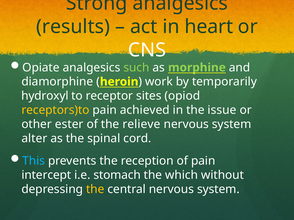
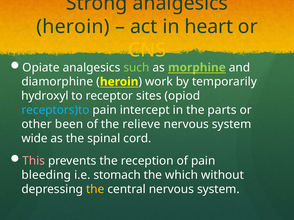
results at (73, 27): results -> heroin
CNS colour: white -> yellow
receptors)to colour: yellow -> light blue
achieved: achieved -> intercept
issue: issue -> parts
ester: ester -> been
alter: alter -> wide
This colour: light blue -> pink
intercept: intercept -> bleeding
